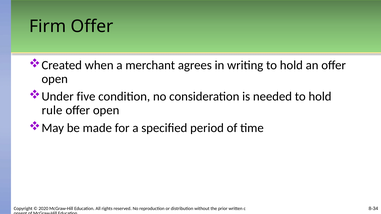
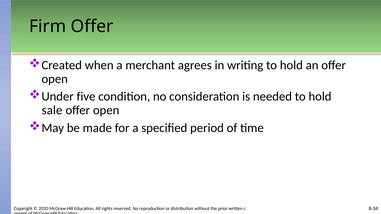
rule: rule -> sale
